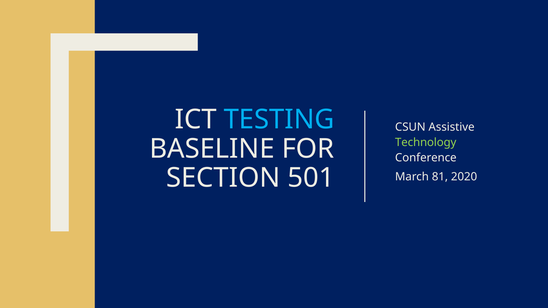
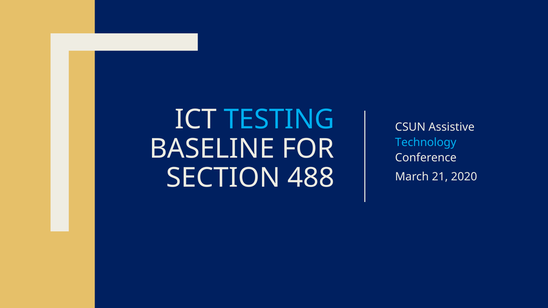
Technology colour: light green -> light blue
501: 501 -> 488
81: 81 -> 21
